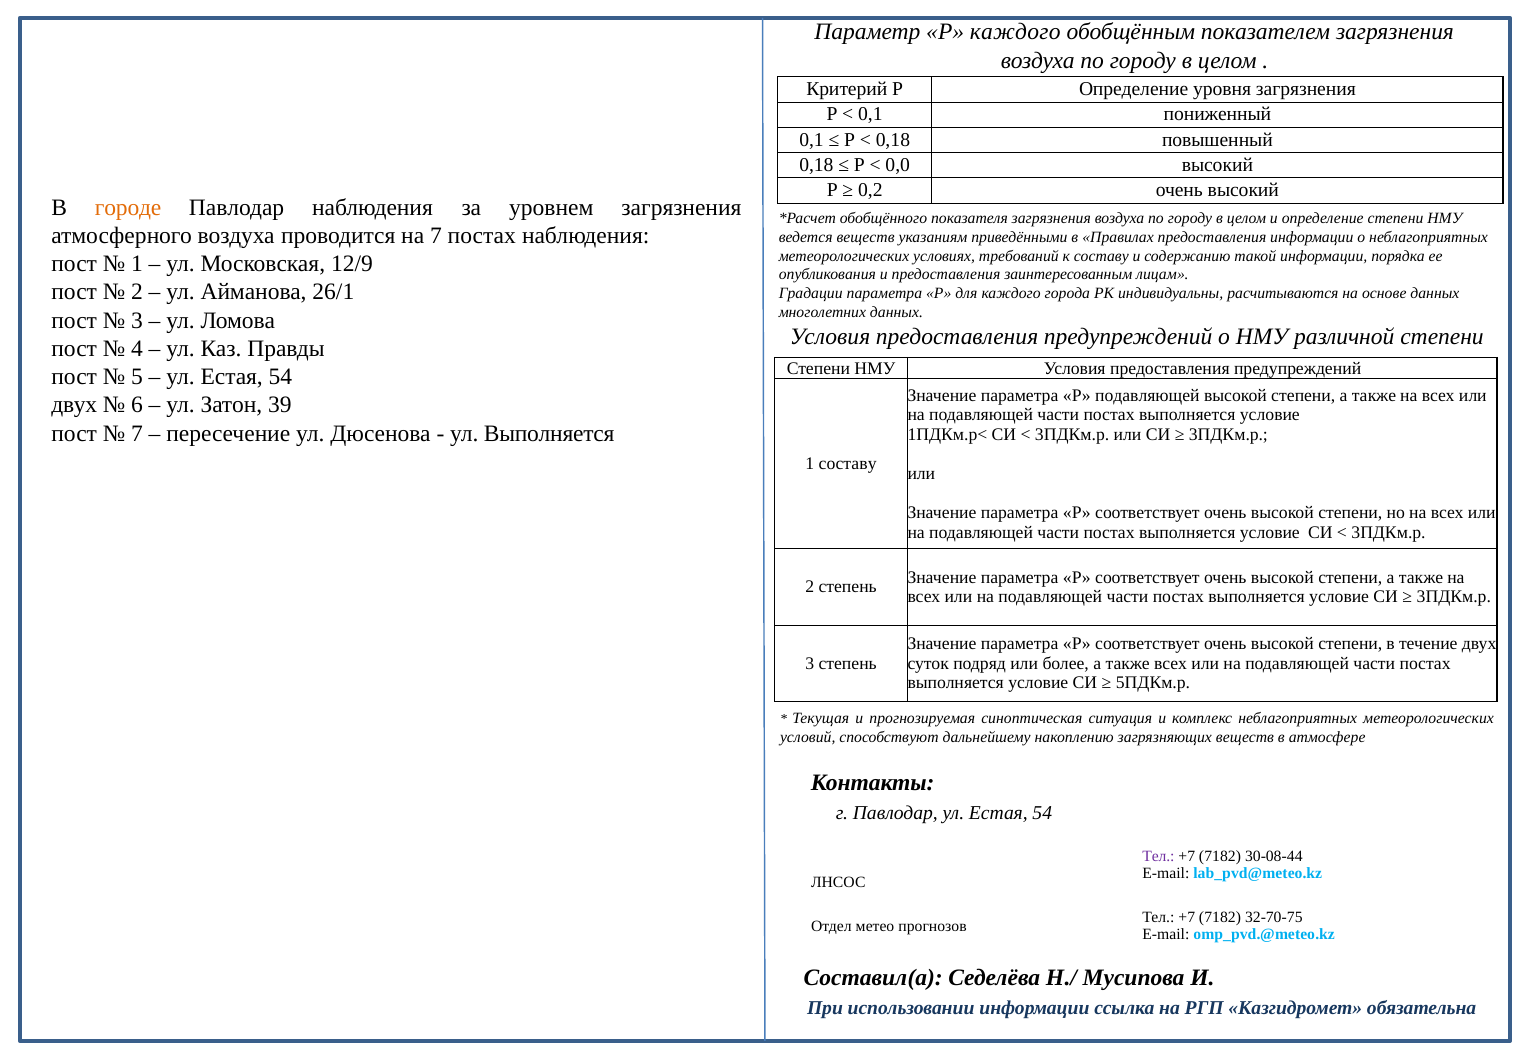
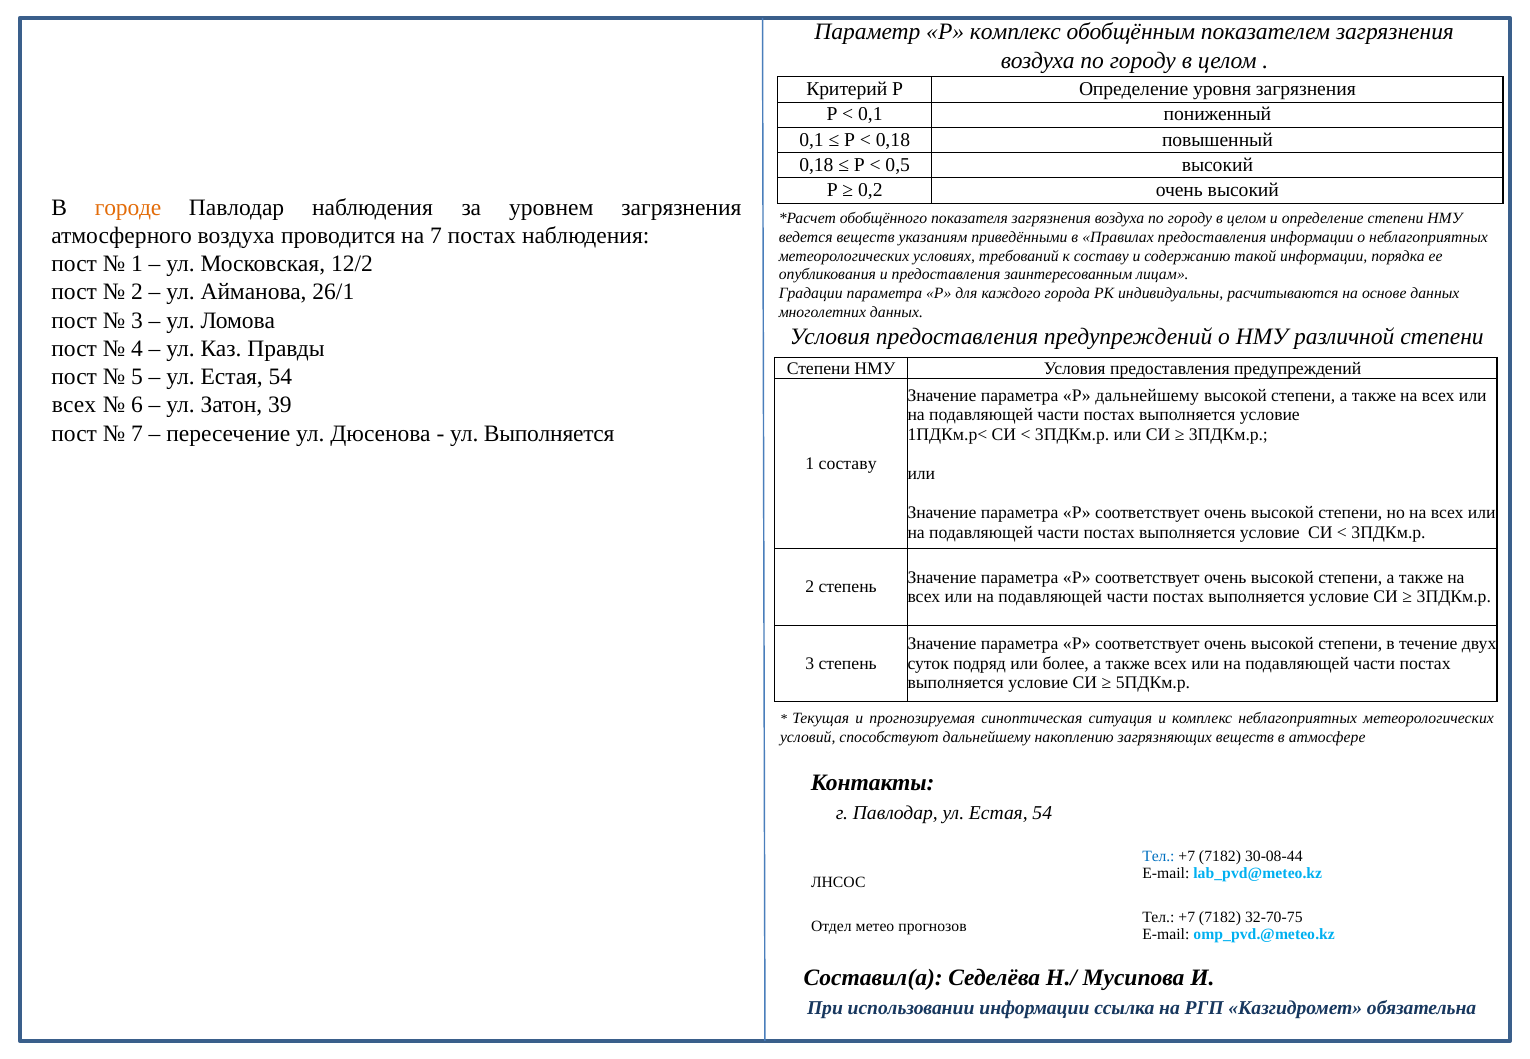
Р каждого: каждого -> комплекс
0,0: 0,0 -> 0,5
12/9: 12/9 -> 12/2
Р подавляющей: подавляющей -> дальнейшему
двух at (74, 405): двух -> всех
Тел at (1158, 856) colour: purple -> blue
